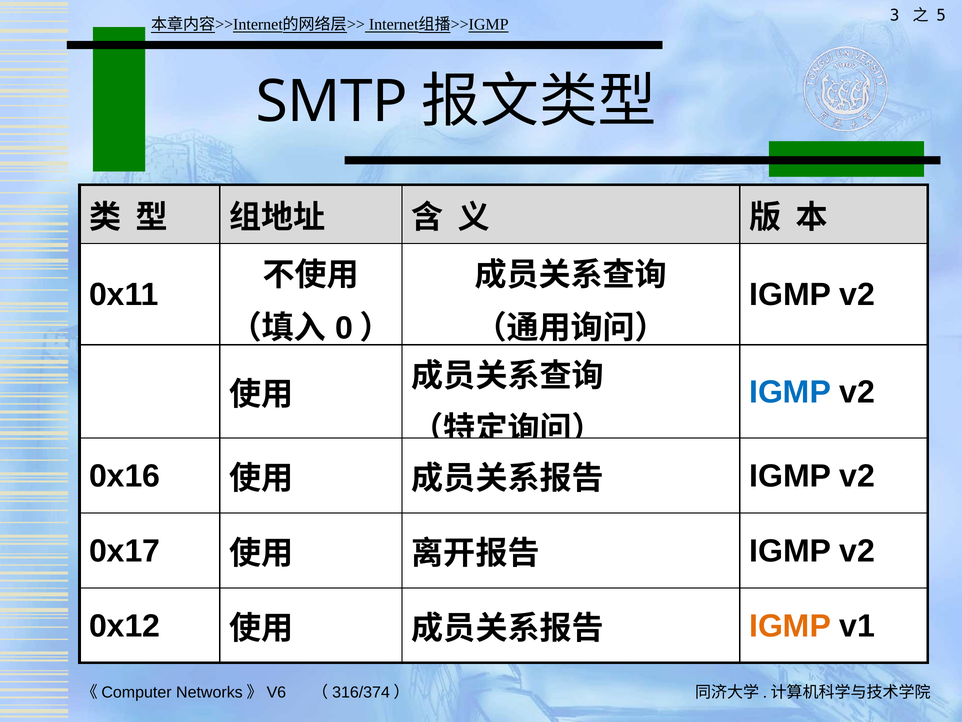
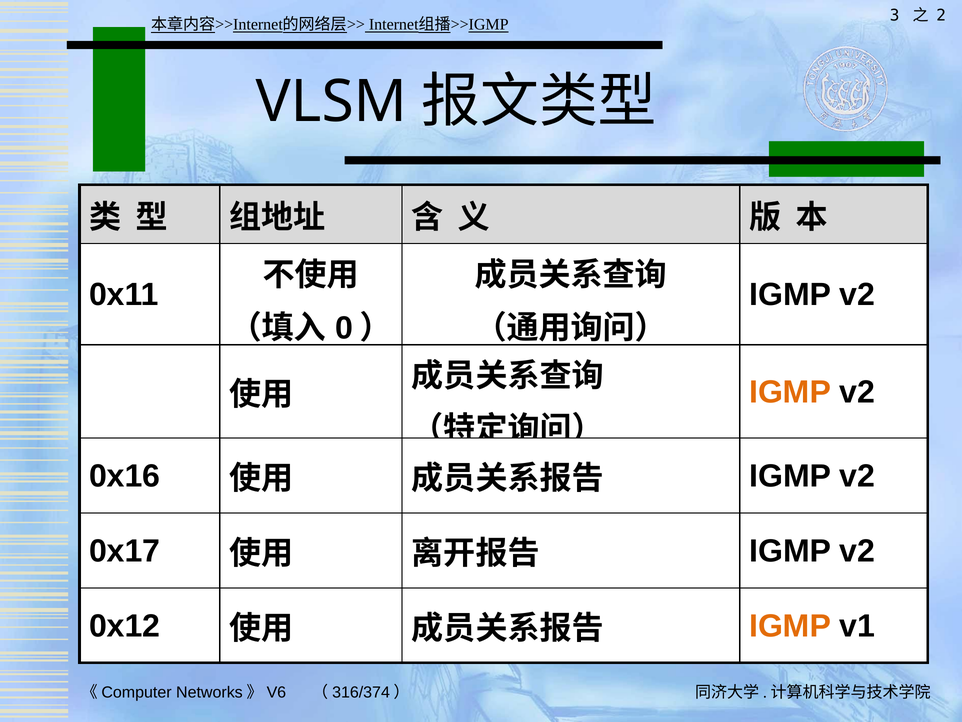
5: 5 -> 2
SMTP: SMTP -> VLSM
IGMP at (790, 392) colour: blue -> orange
